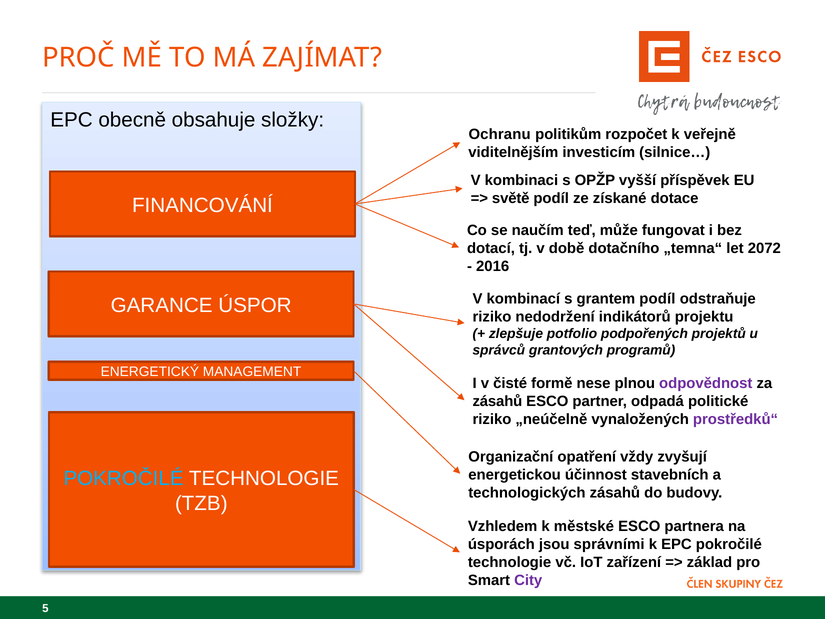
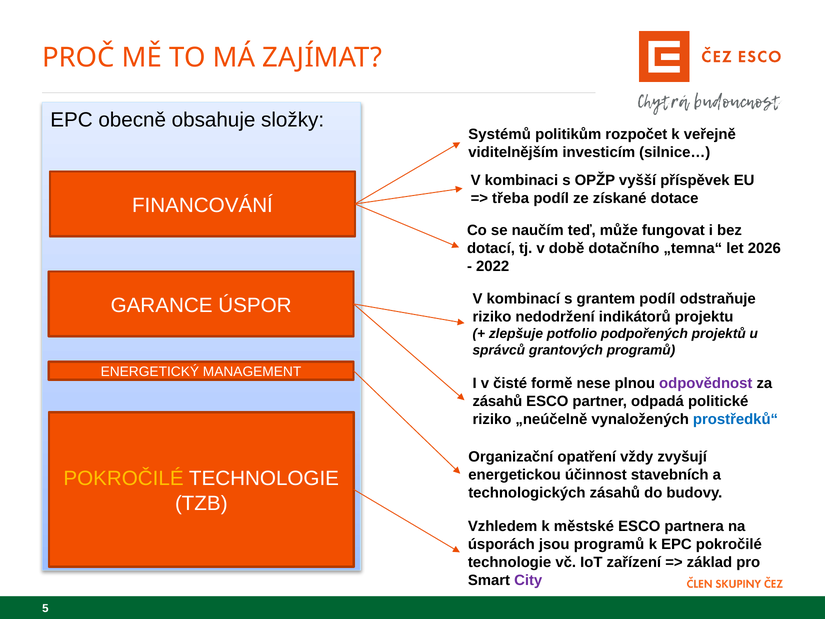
Ochranu: Ochranu -> Systémů
světě: světě -> třeba
2072: 2072 -> 2026
2016: 2016 -> 2022
prostředků“ colour: purple -> blue
POKROČILÉ at (124, 478) colour: light blue -> yellow
jsou správními: správními -> programů
